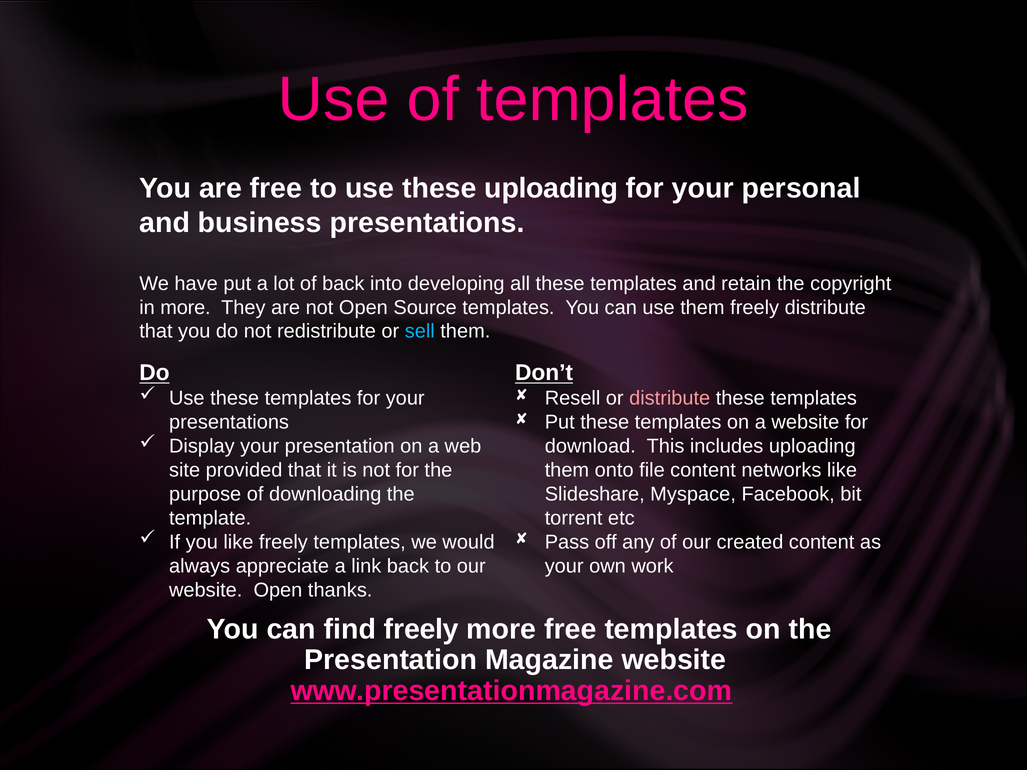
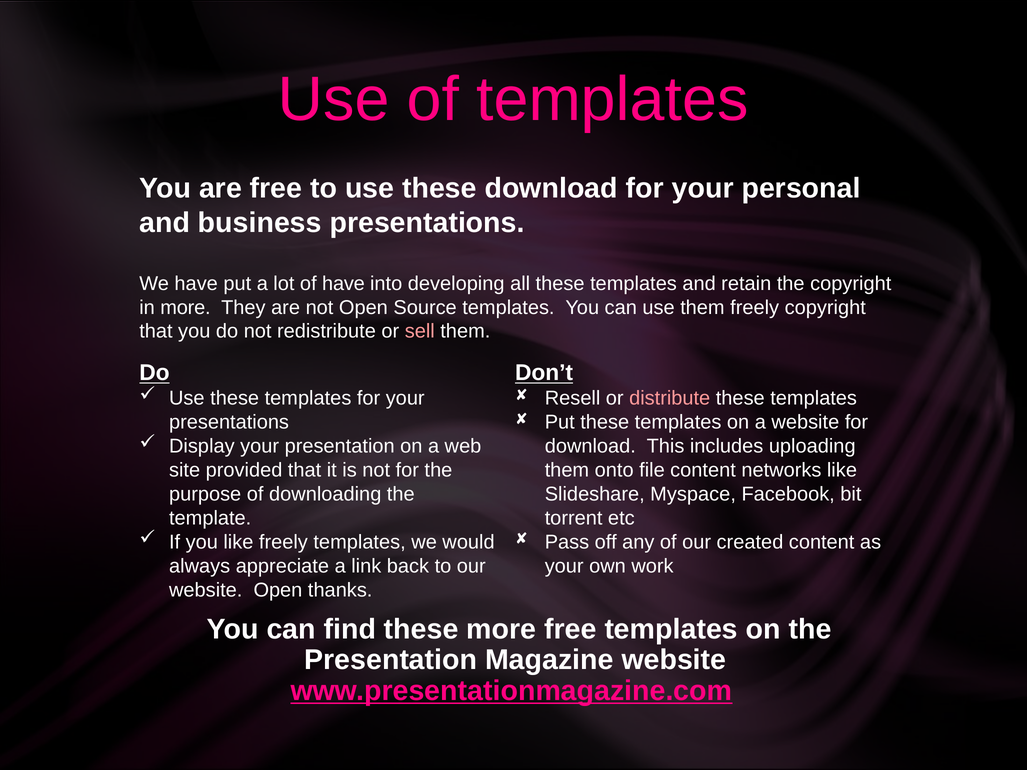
these uploading: uploading -> download
of back: back -> have
freely distribute: distribute -> copyright
sell colour: light blue -> pink
find freely: freely -> these
